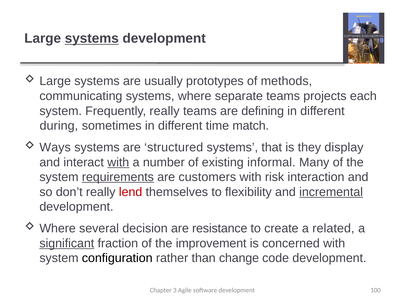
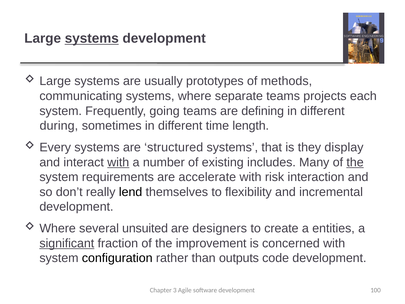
Frequently really: really -> going
match: match -> length
Ways: Ways -> Every
informal: informal -> includes
the at (355, 162) underline: none -> present
requirements underline: present -> none
customers: customers -> accelerate
lend colour: red -> black
incremental underline: present -> none
decision: decision -> unsuited
resistance: resistance -> designers
related: related -> entities
change: change -> outputs
